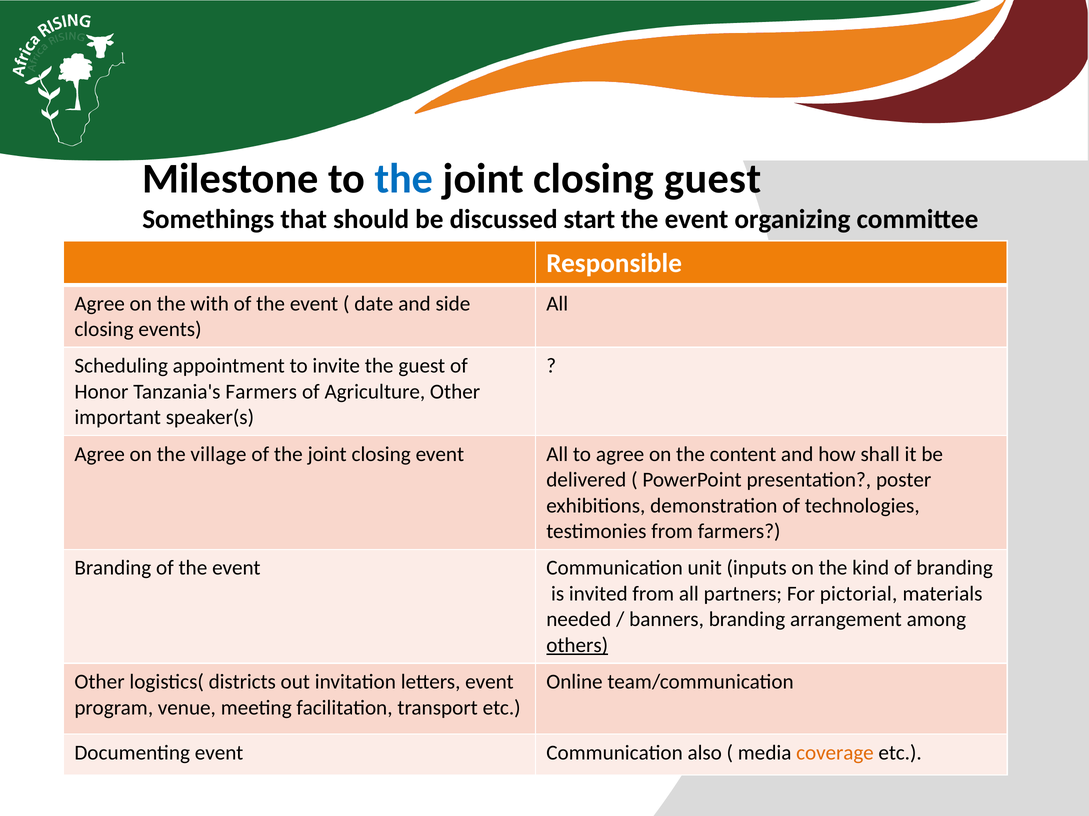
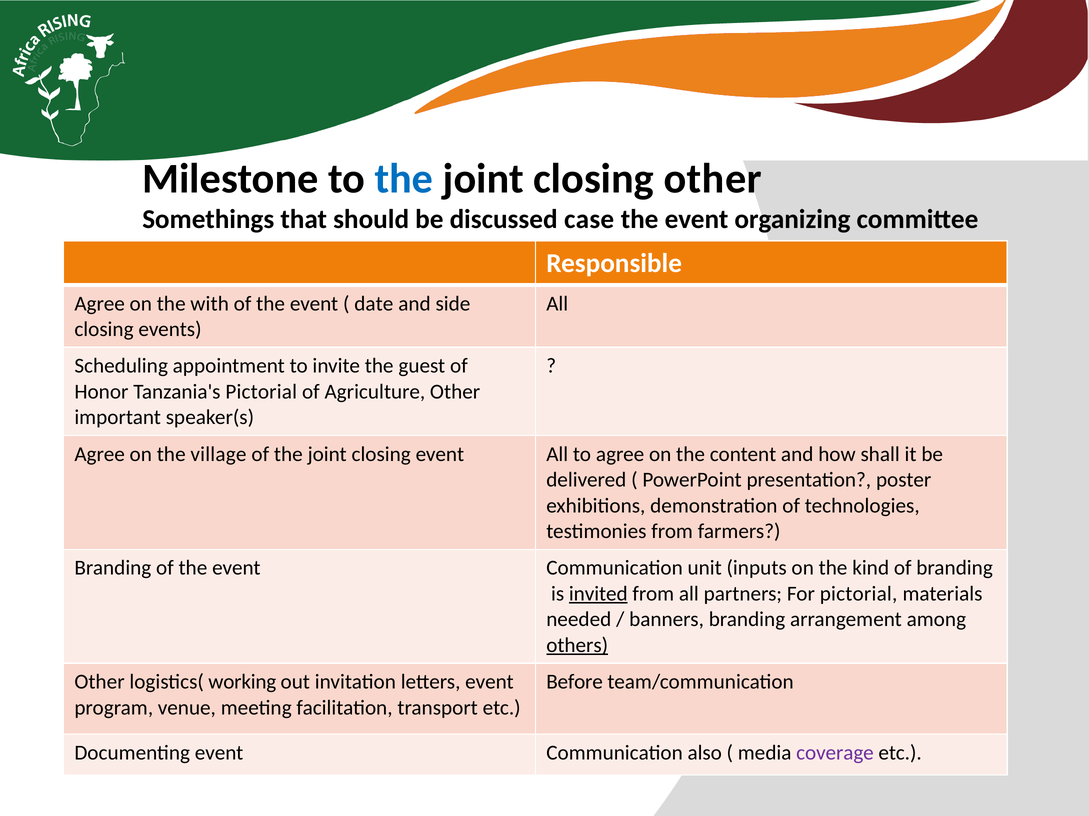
closing guest: guest -> other
start: start -> case
Tanzania's Farmers: Farmers -> Pictorial
invited underline: none -> present
districts: districts -> working
Online: Online -> Before
coverage colour: orange -> purple
